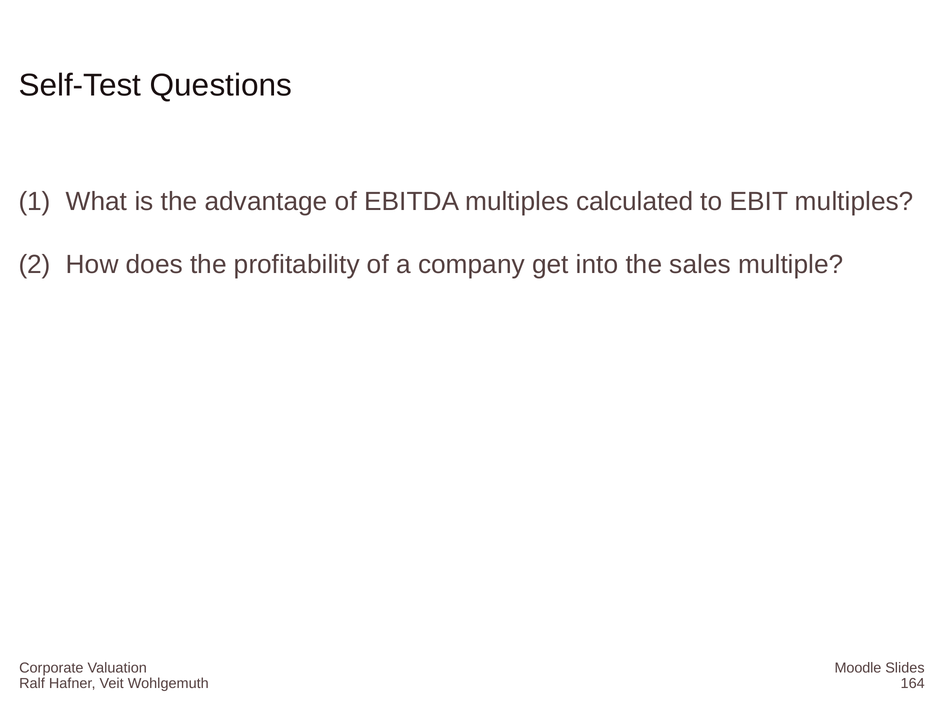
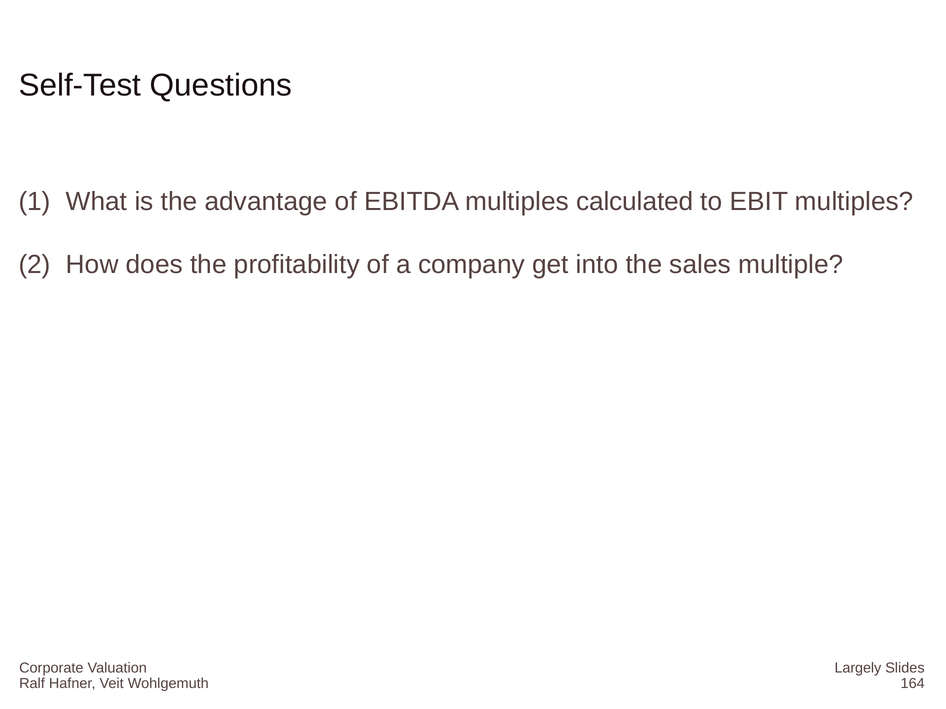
Moodle: Moodle -> Largely
